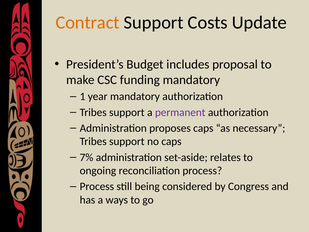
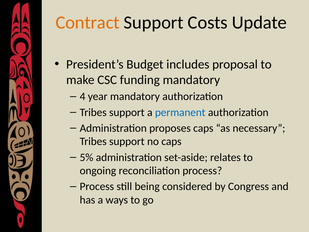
1: 1 -> 4
permanent colour: purple -> blue
7%: 7% -> 5%
